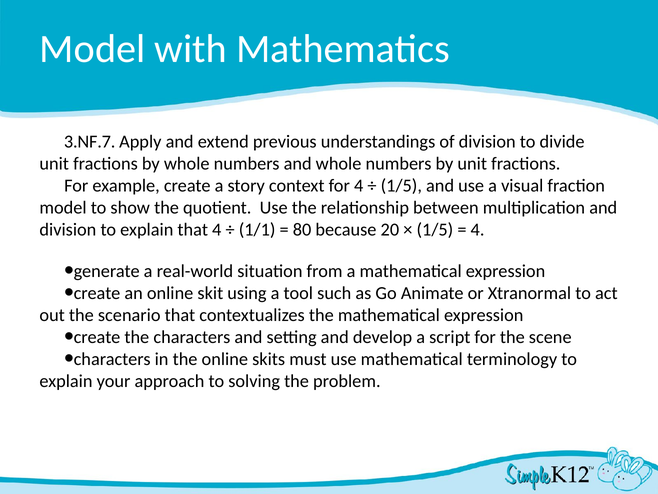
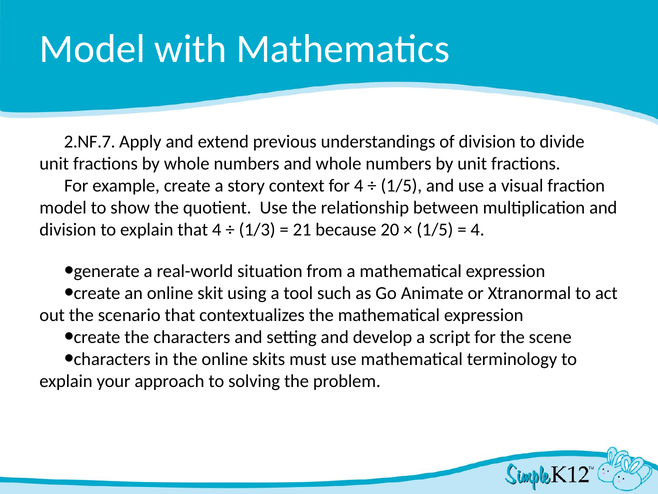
3.NF.7: 3.NF.7 -> 2.NF.7
1/1: 1/1 -> 1/3
80: 80 -> 21
